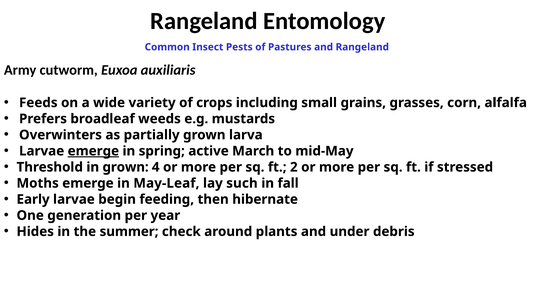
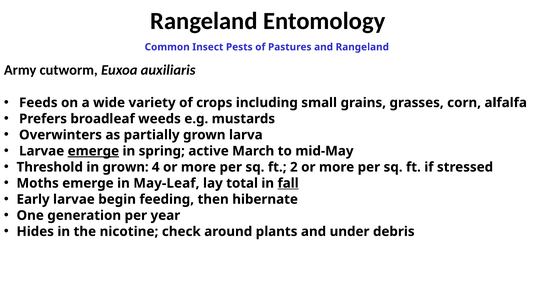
such: such -> total
fall underline: none -> present
summer: summer -> nicotine
